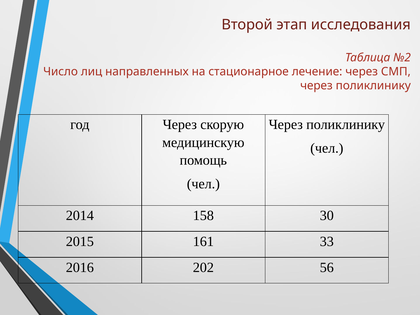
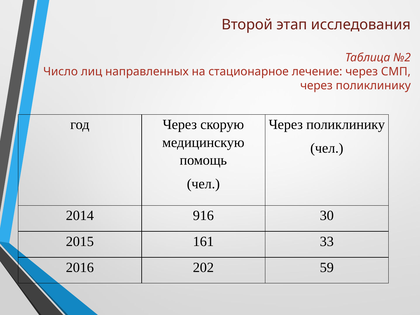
158: 158 -> 916
56: 56 -> 59
